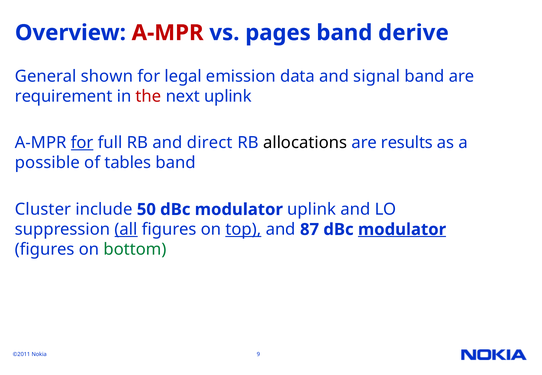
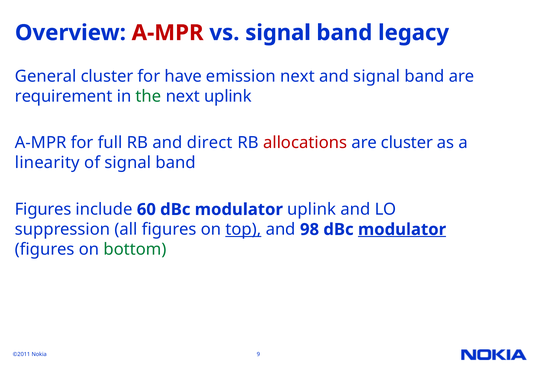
vs pages: pages -> signal
derive: derive -> legacy
General shown: shown -> cluster
legal: legal -> have
emission data: data -> next
the colour: red -> green
for at (82, 143) underline: present -> none
allocations colour: black -> red
are results: results -> cluster
possible: possible -> linearity
of tables: tables -> signal
Cluster at (43, 210): Cluster -> Figures
50: 50 -> 60
all underline: present -> none
87: 87 -> 98
